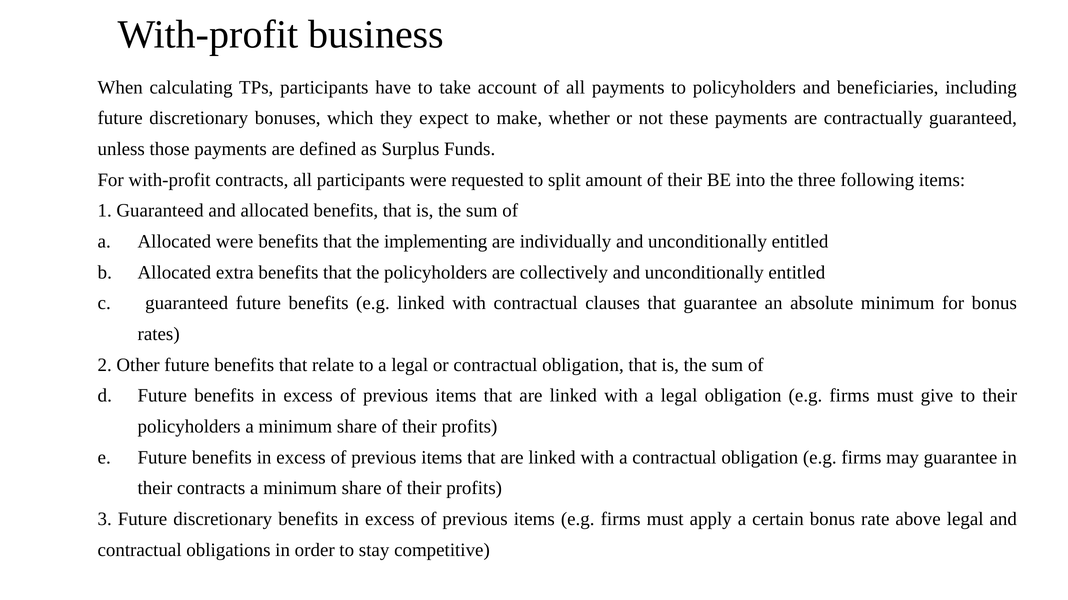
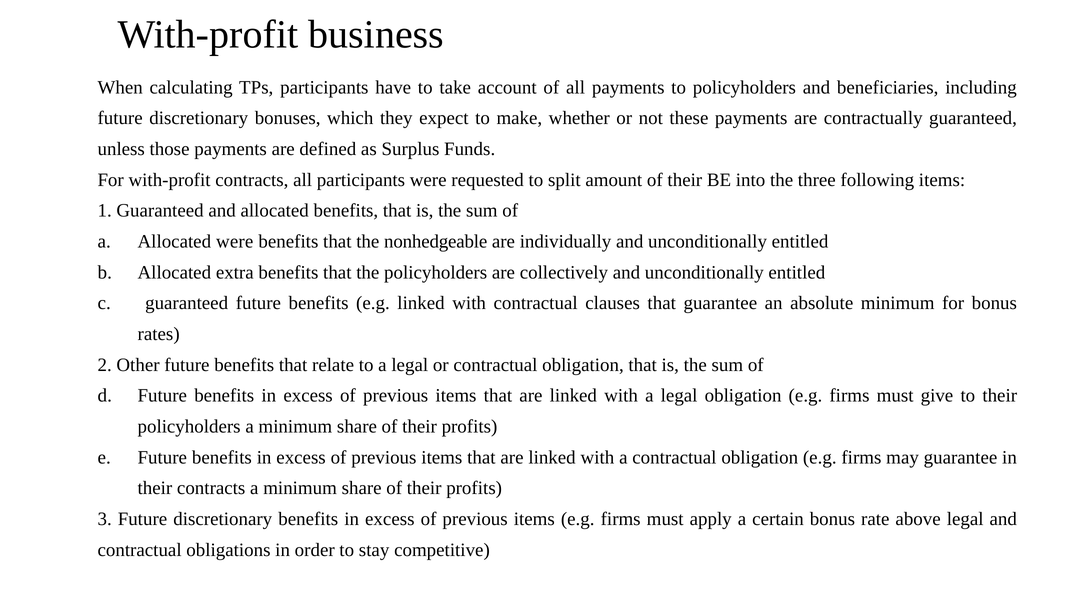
implementing: implementing -> nonhedgeable
